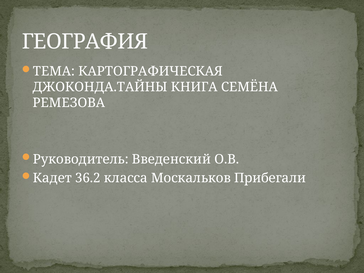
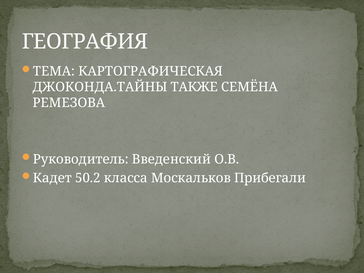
КНИГА: КНИГА -> ТАКЖЕ
36.2: 36.2 -> 50.2
